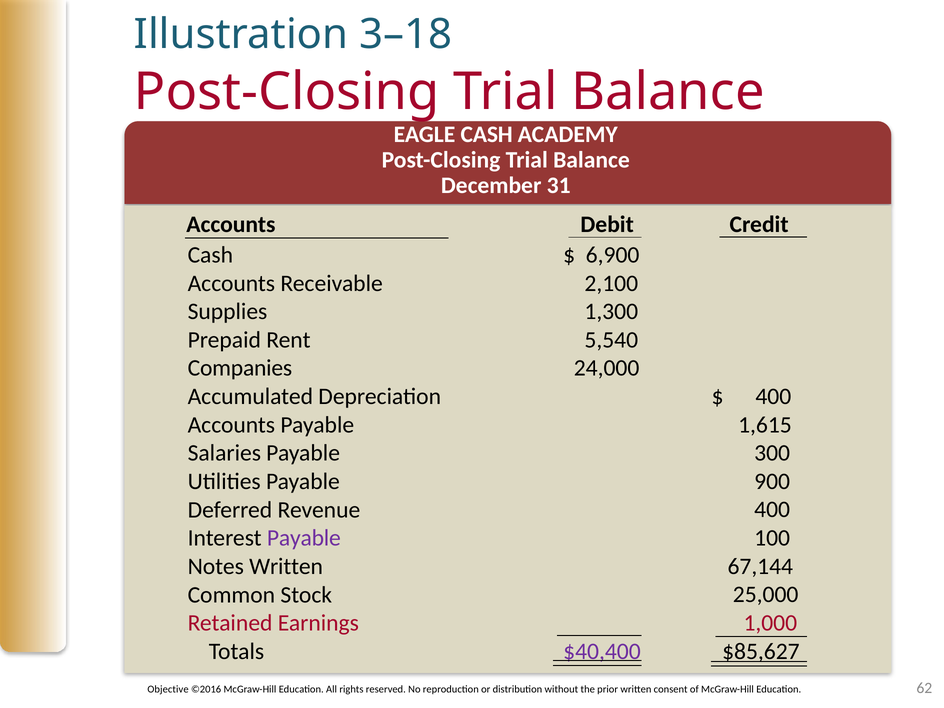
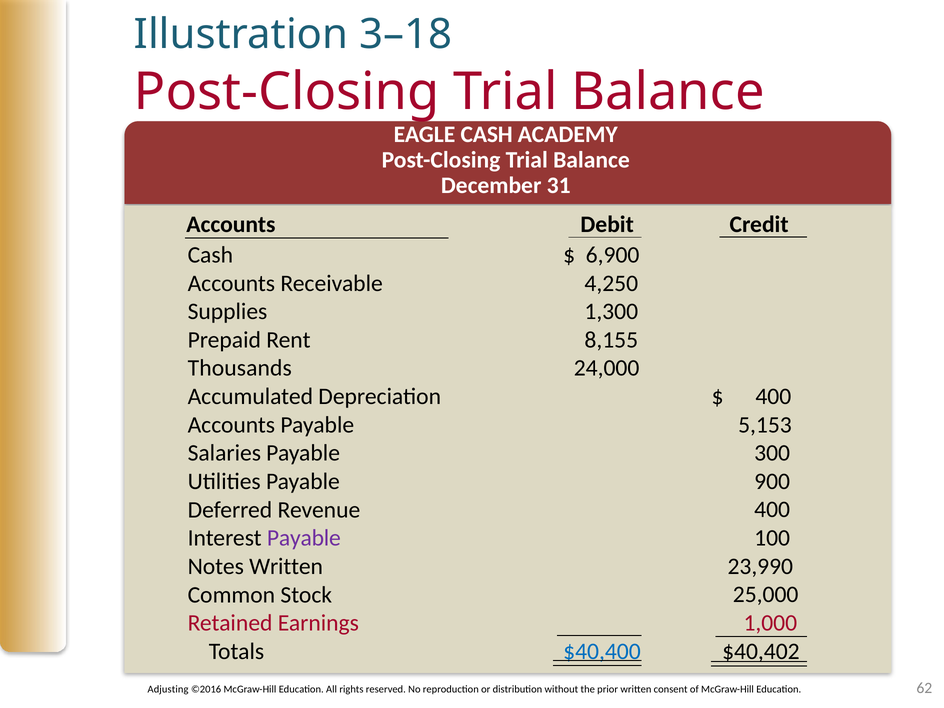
2,100: 2,100 -> 4,250
5,540: 5,540 -> 8,155
Companies: Companies -> Thousands
1,615: 1,615 -> 5,153
67,144: 67,144 -> 23,990
$85,627: $85,627 -> $40,402
$40,400 colour: purple -> blue
Objective: Objective -> Adjusting
